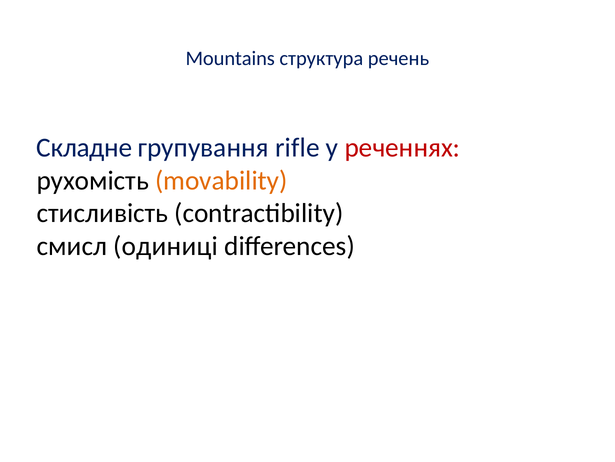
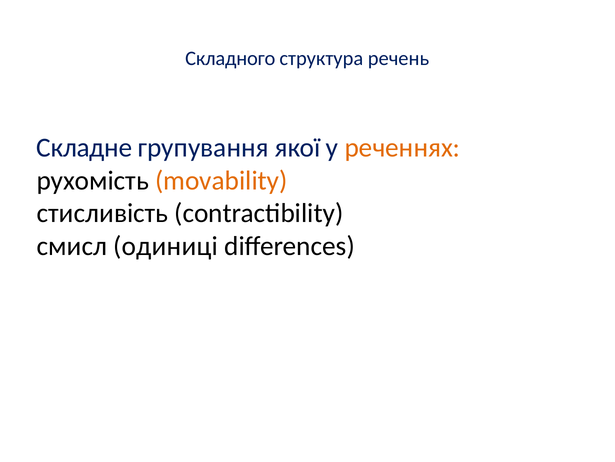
Mountains: Mountains -> Складного
rifle: rifle -> якої
реченнях colour: red -> orange
